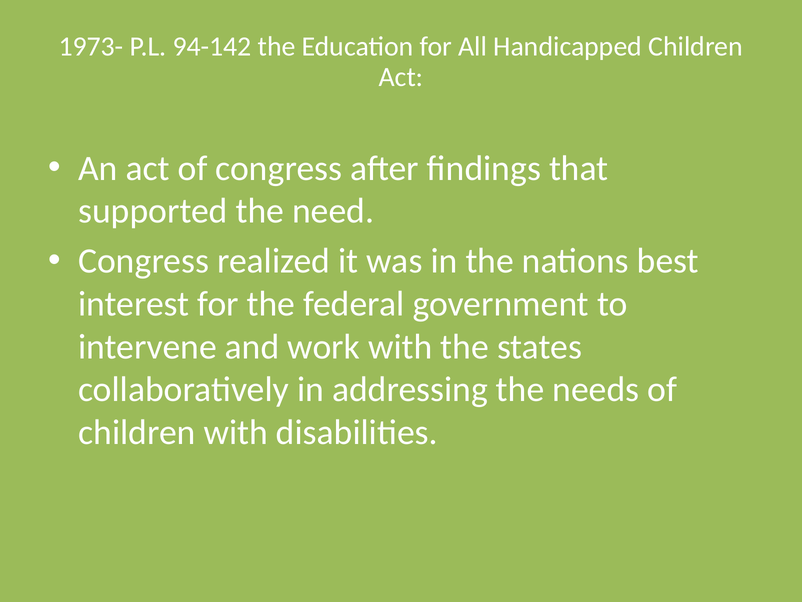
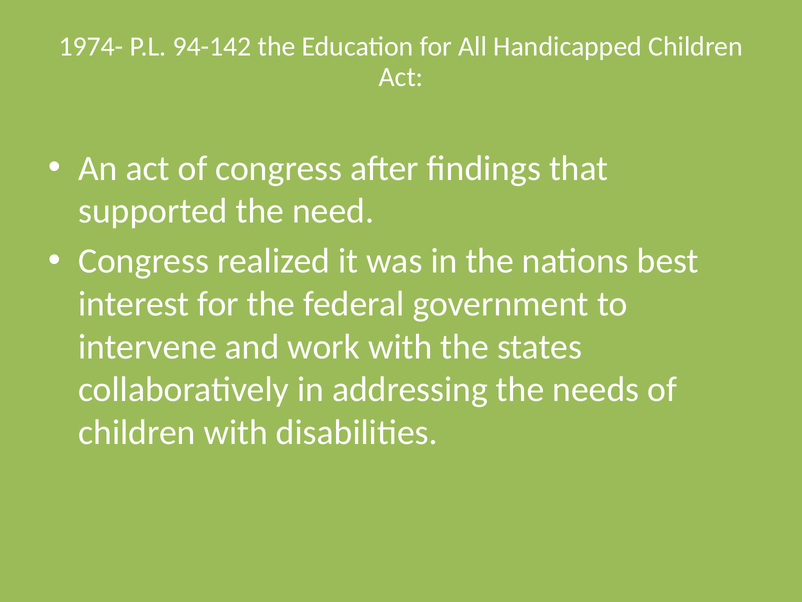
1973-: 1973- -> 1974-
